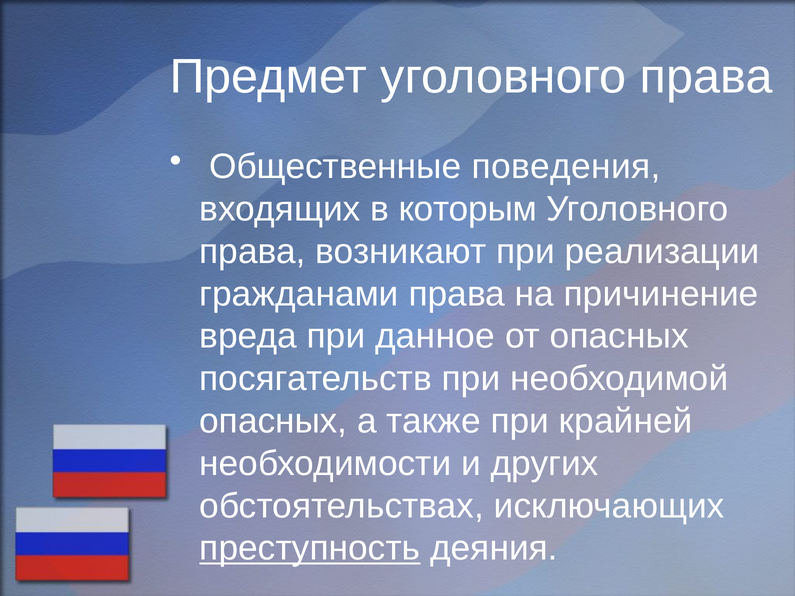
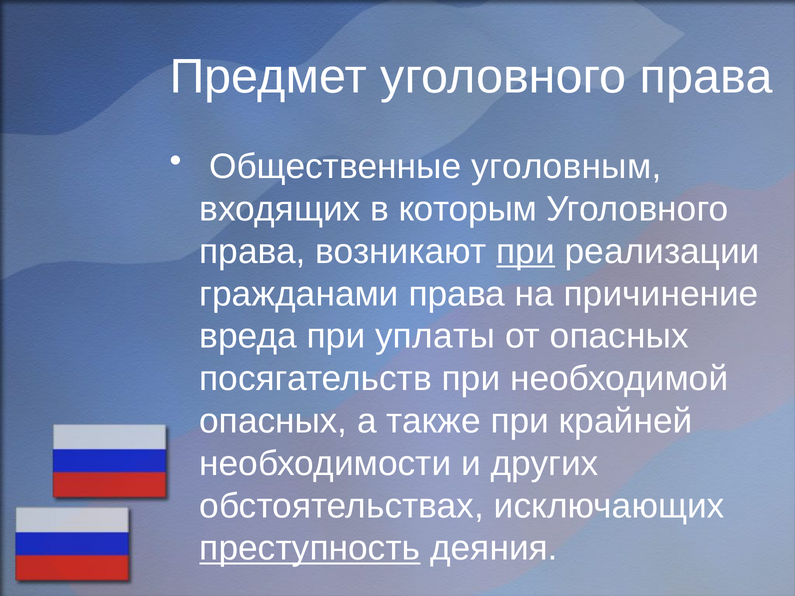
поведения: поведения -> уголовным
при at (526, 252) underline: none -> present
данное: данное -> уплаты
